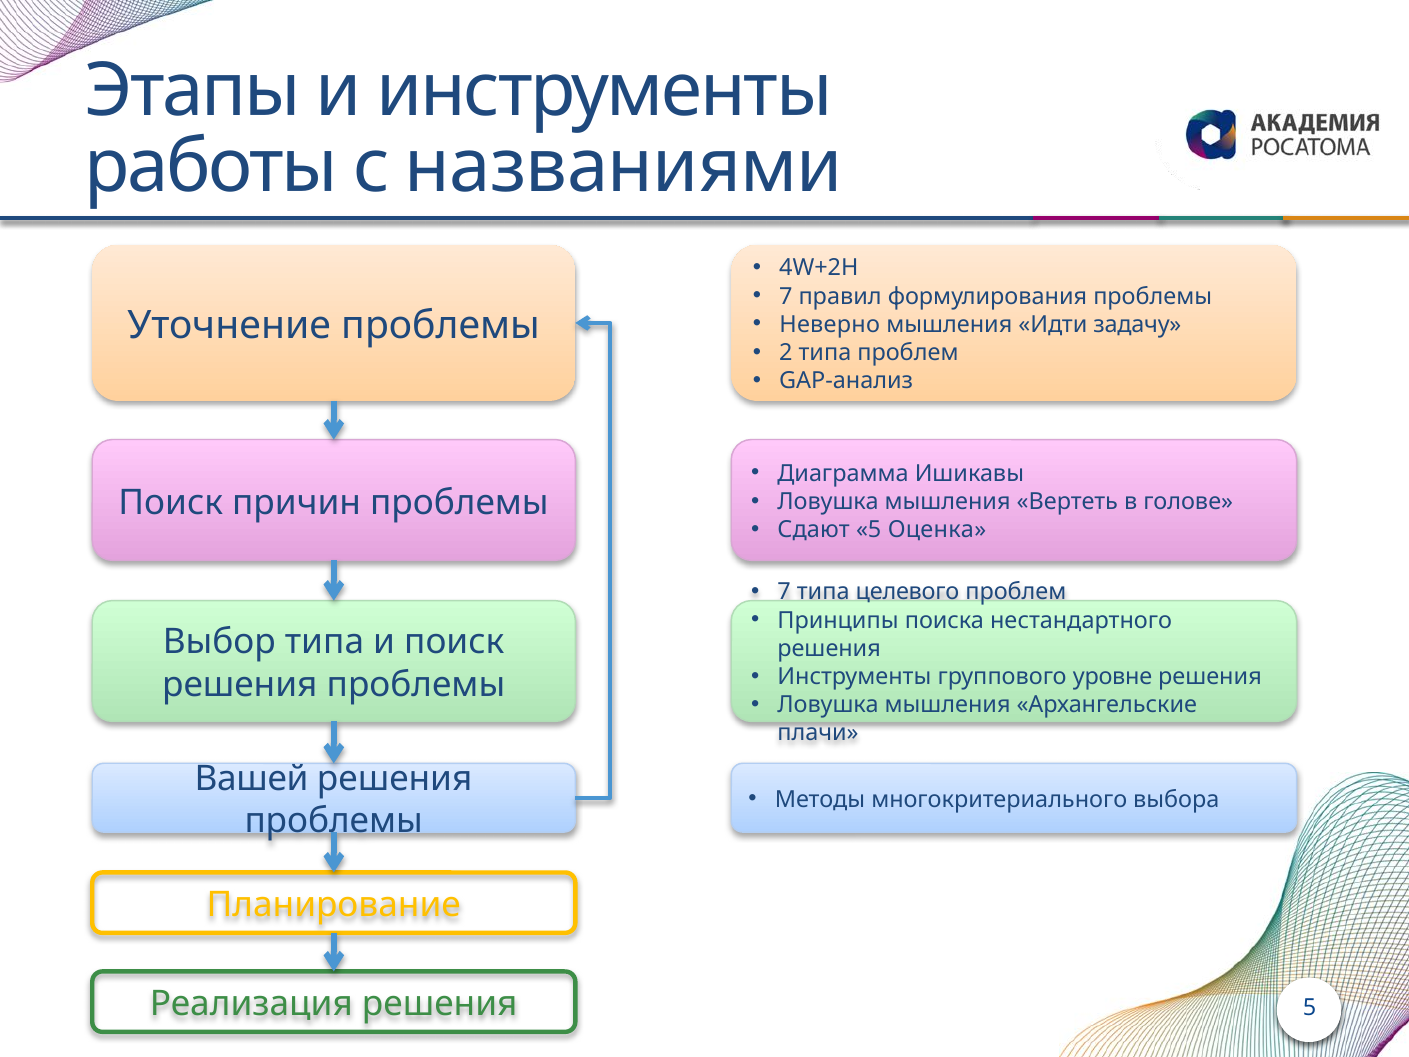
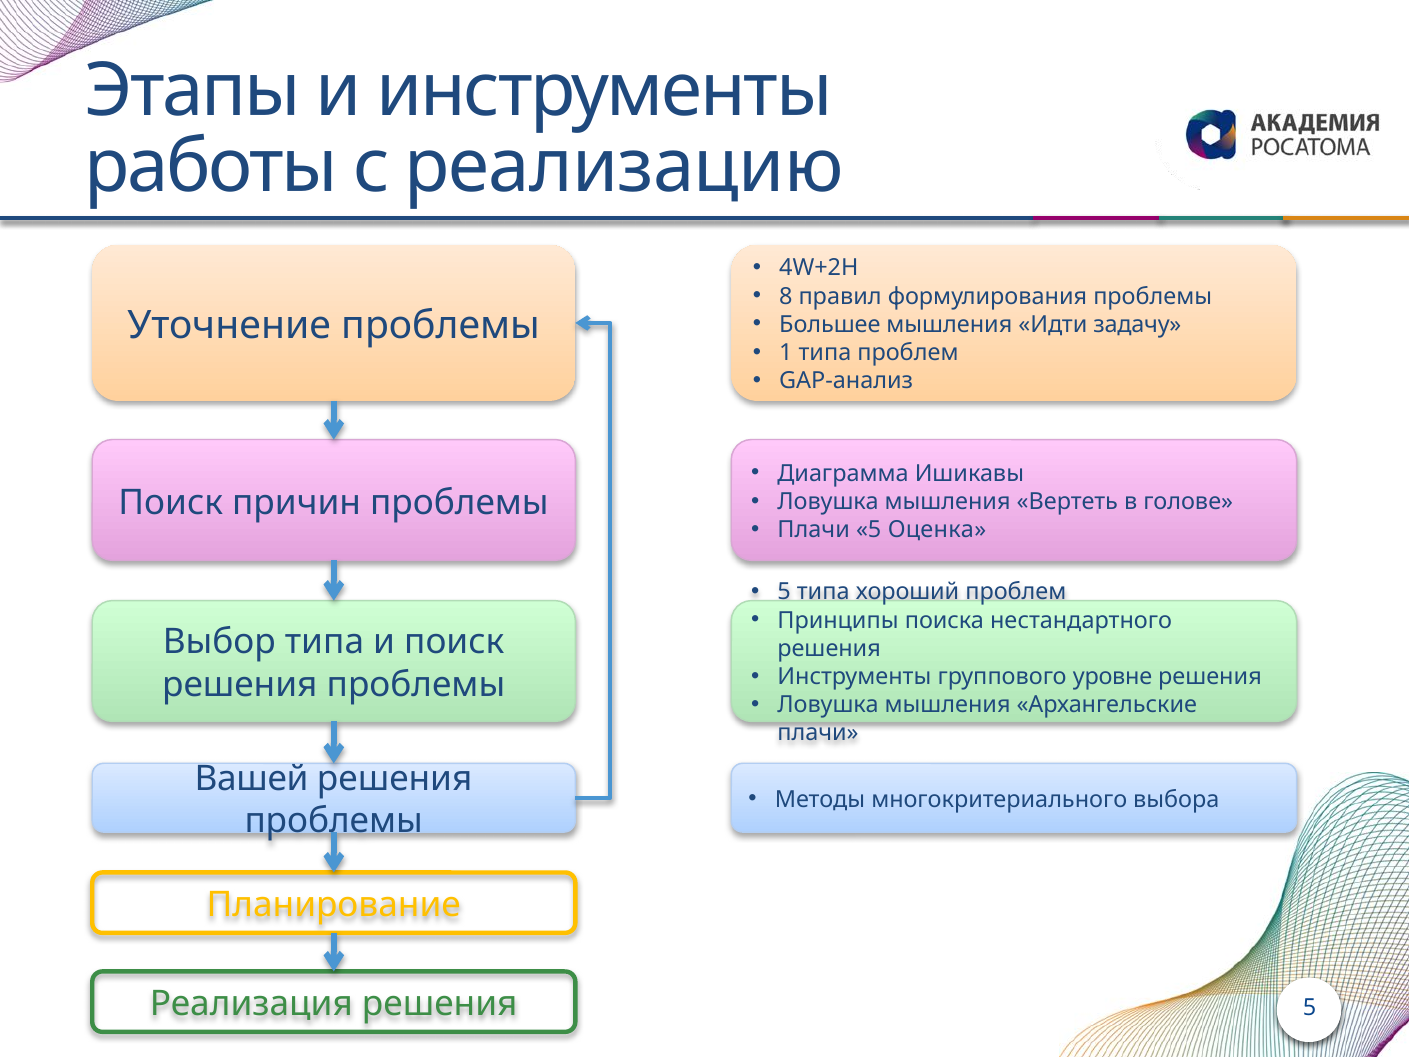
названиями: названиями -> реализацию
7 at (786, 296): 7 -> 8
Неверно: Неверно -> Большее
2: 2 -> 1
Сдают at (814, 530): Сдают -> Плачи
7 at (784, 592): 7 -> 5
целевого: целевого -> хороший
